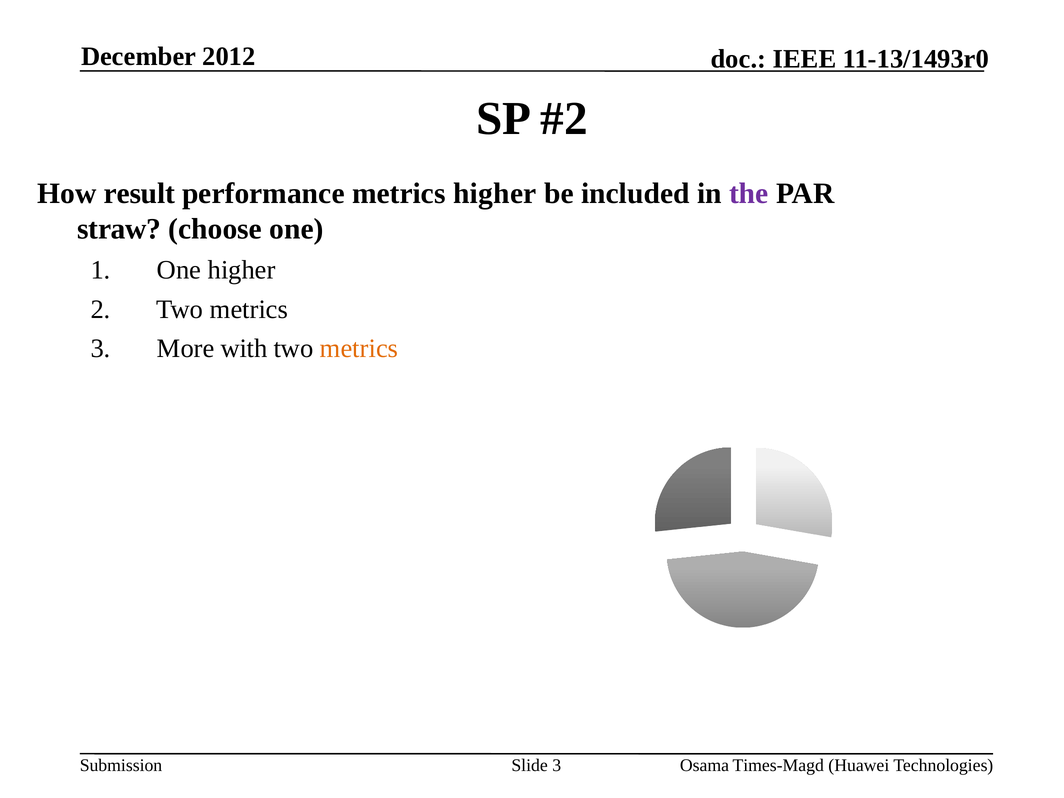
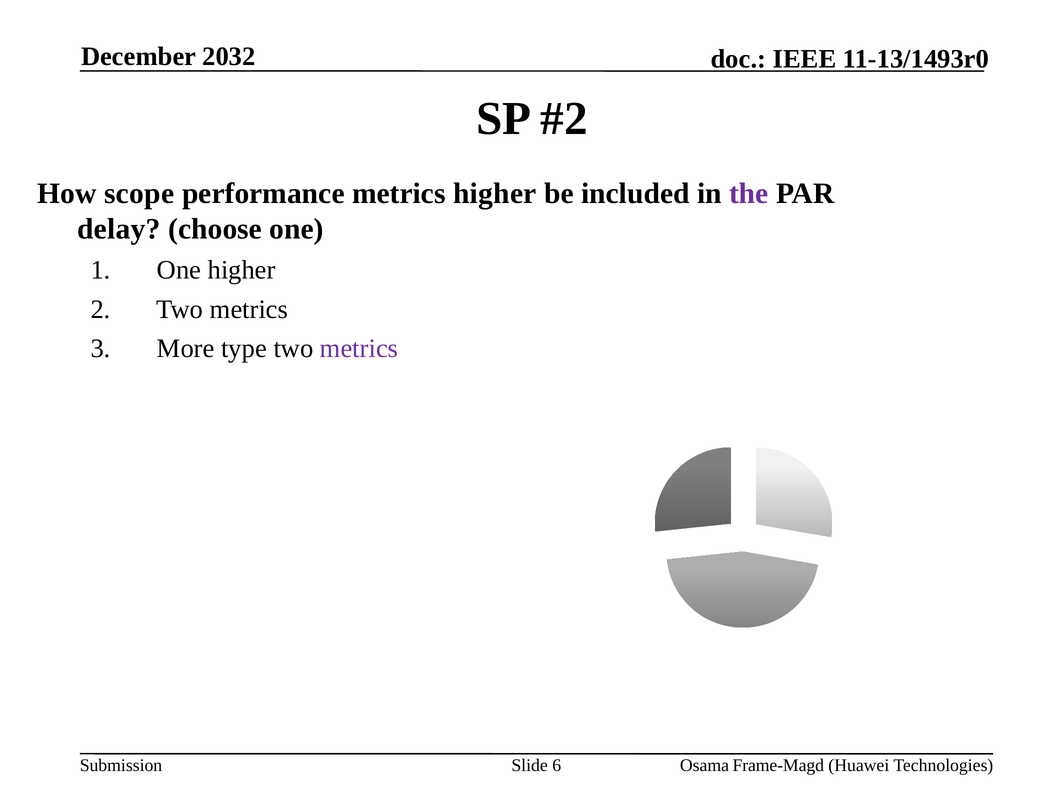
2012: 2012 -> 2032
result: result -> scope
straw: straw -> delay
with: with -> type
metrics at (359, 349) colour: orange -> purple
Slide 3: 3 -> 6
Times-Magd: Times-Magd -> Frame-Magd
